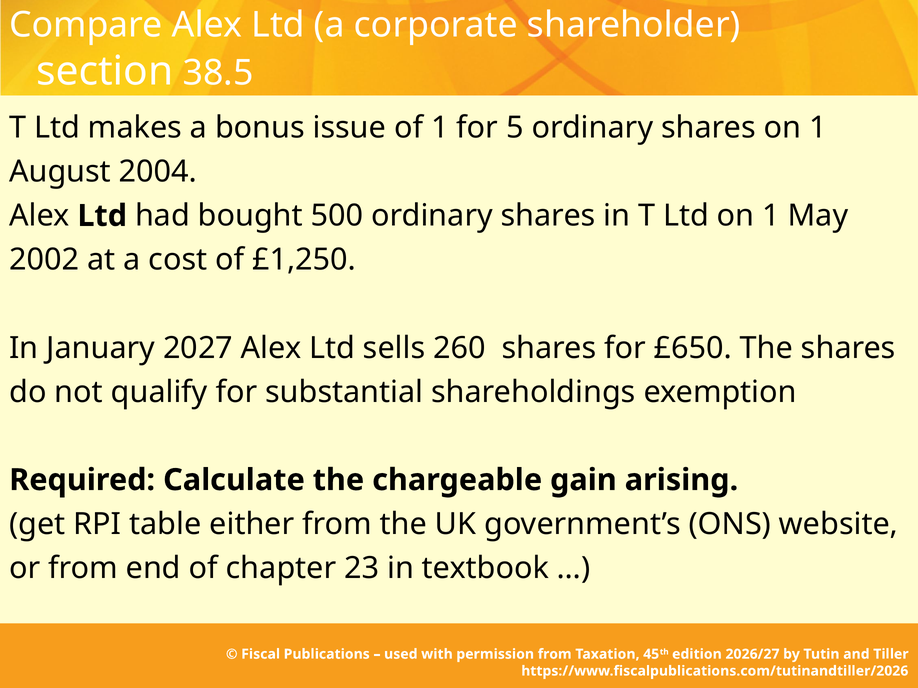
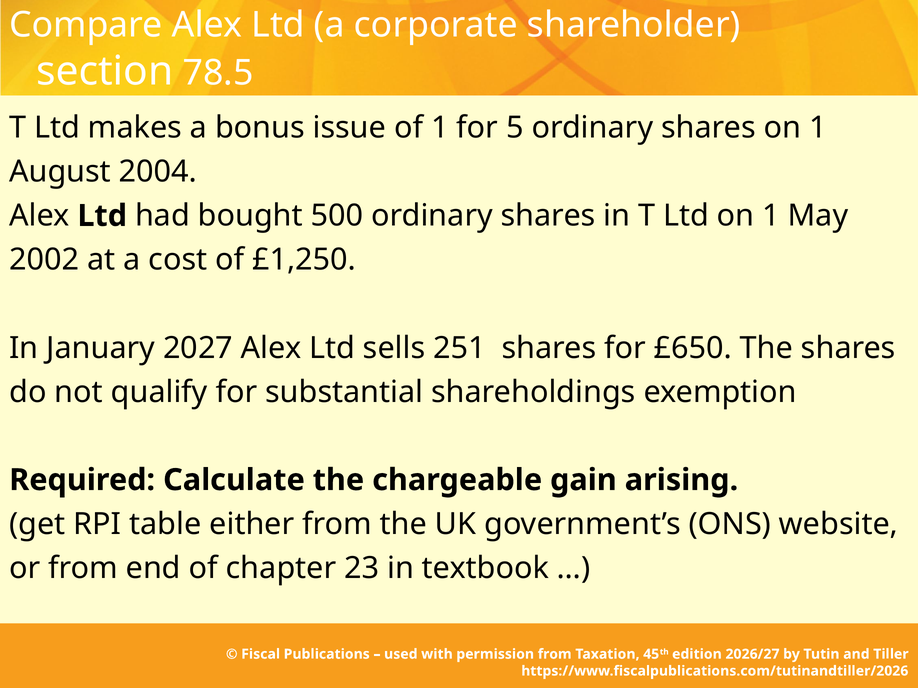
38.5: 38.5 -> 78.5
260: 260 -> 251
